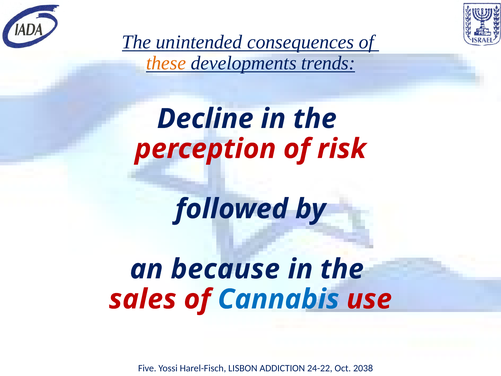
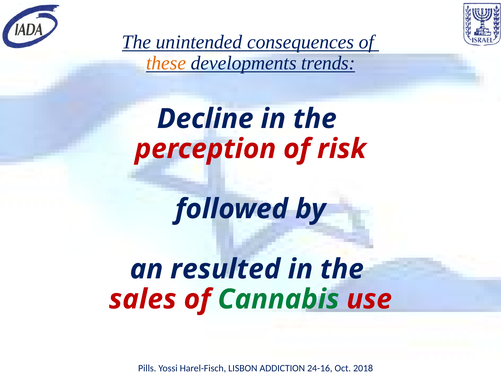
because: because -> resulted
Cannabis colour: blue -> green
Five: Five -> Pills
24-22: 24-22 -> 24-16
2038: 2038 -> 2018
